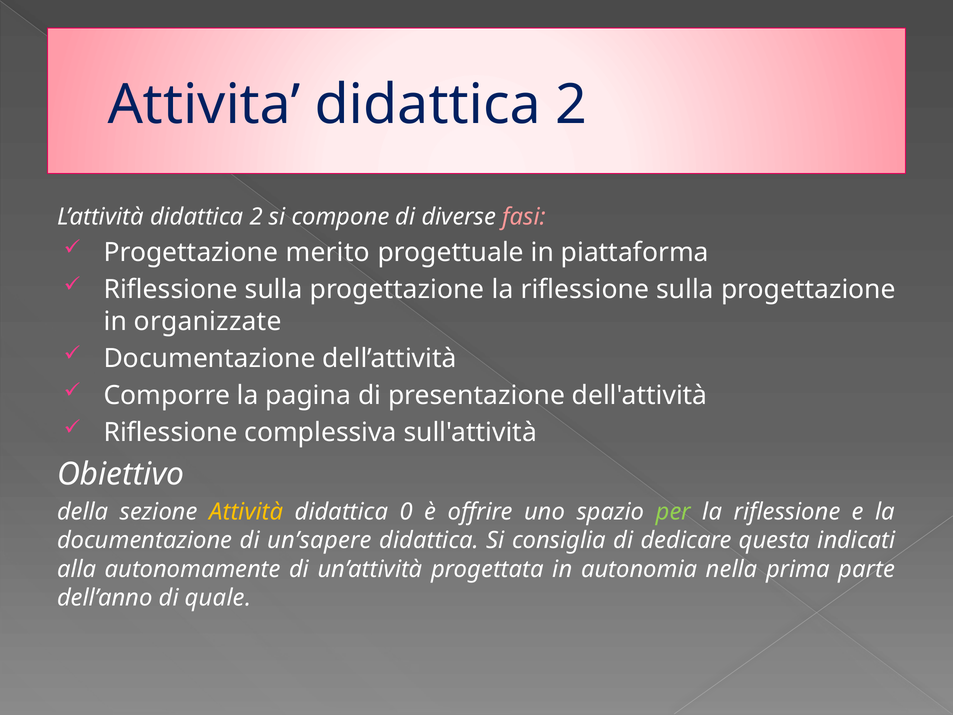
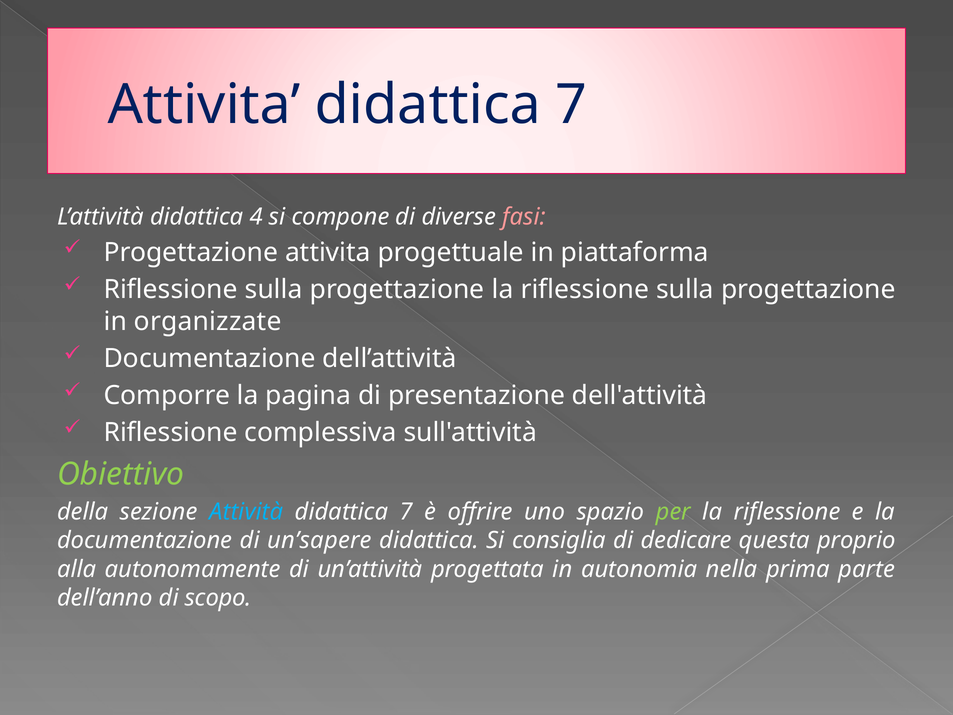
Attivita didattica 2: 2 -> 7
L’attività didattica 2: 2 -> 4
Progettazione merito: merito -> attivita
Obiettivo colour: white -> light green
Attività colour: yellow -> light blue
0 at (406, 512): 0 -> 7
indicati: indicati -> proprio
quale: quale -> scopo
